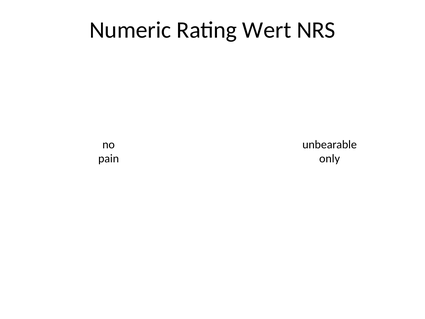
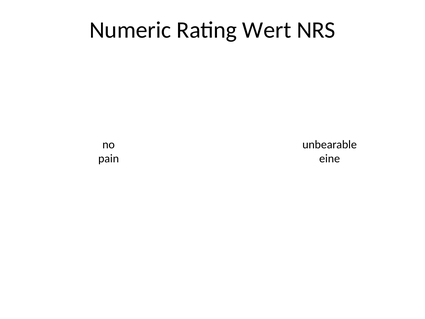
only: only -> eine
